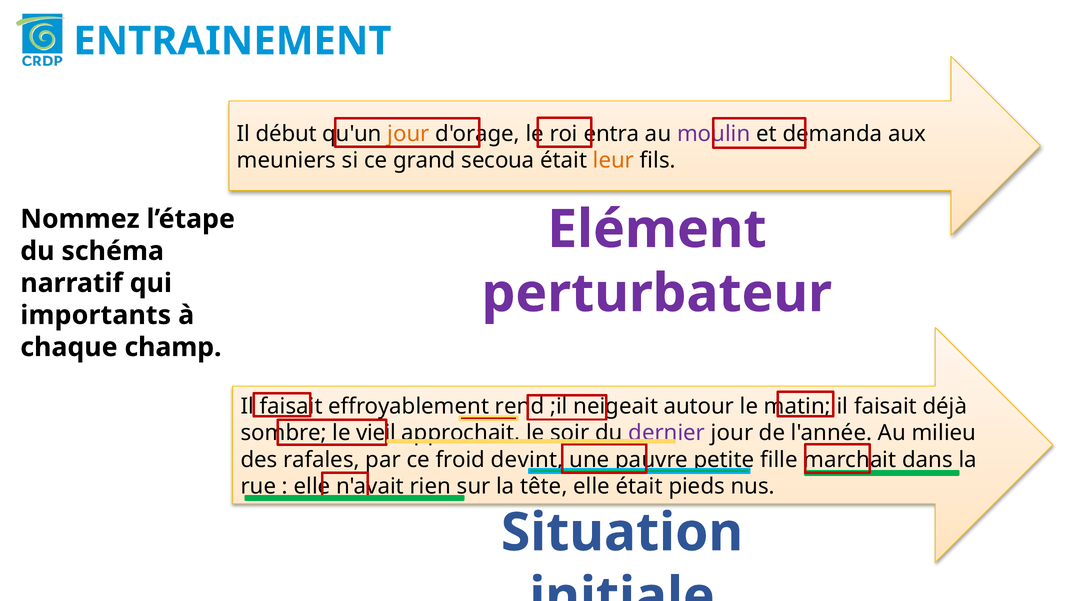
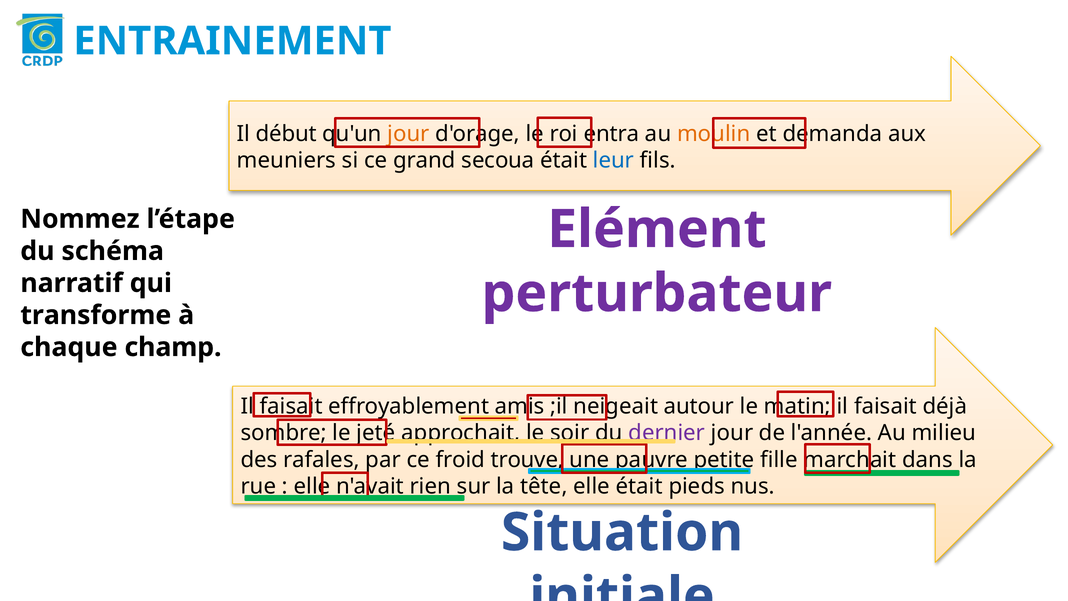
moulin colour: purple -> orange
leur colour: orange -> blue
importants: importants -> transforme
rend: rend -> amis
vieil: vieil -> jeté
devint: devint -> trouve
